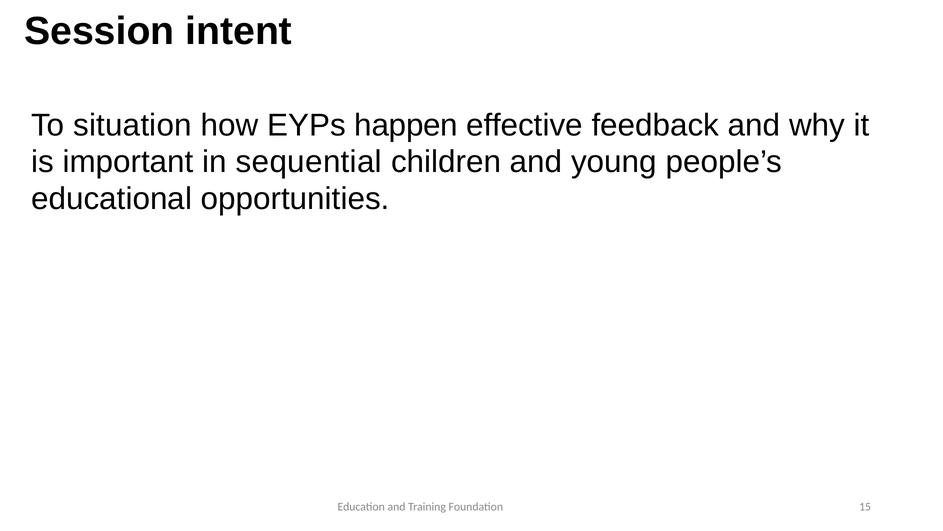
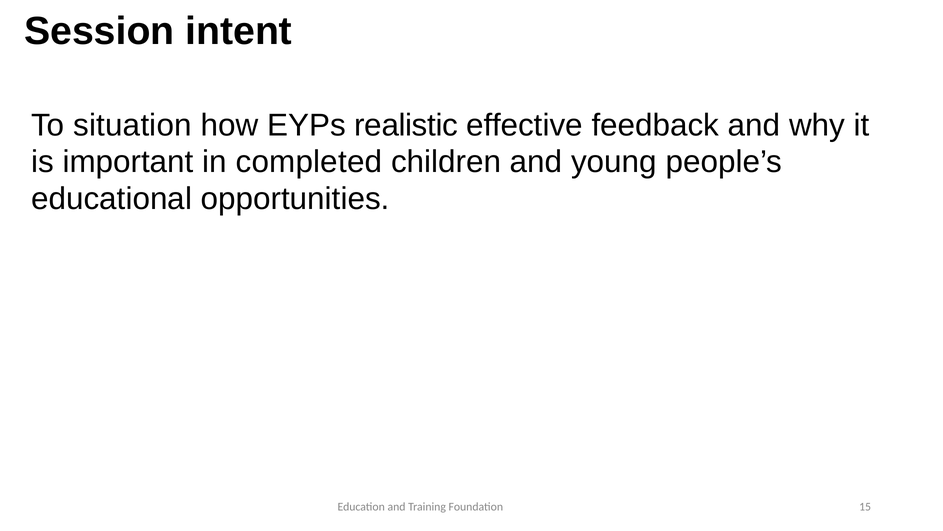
happen: happen -> realistic
sequential: sequential -> completed
